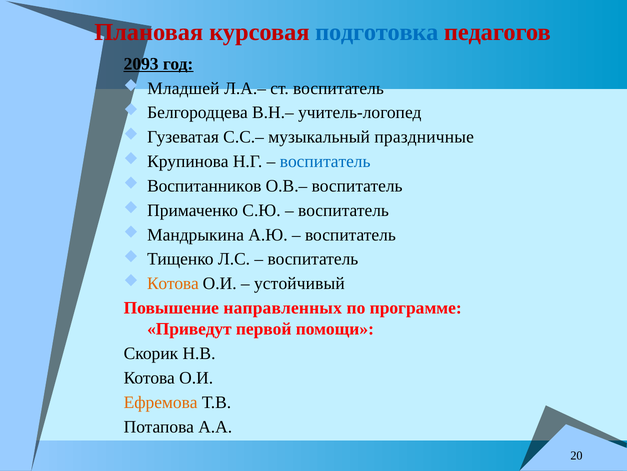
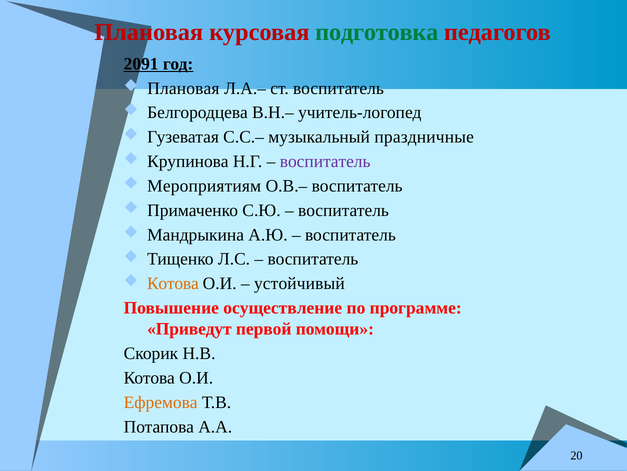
подготовка colour: blue -> green
2093: 2093 -> 2091
Младшей at (183, 88): Младшей -> Плановая
воспитатель at (325, 161) colour: blue -> purple
Воспитанников: Воспитанников -> Мероприятиям
направленных: направленных -> осуществление
